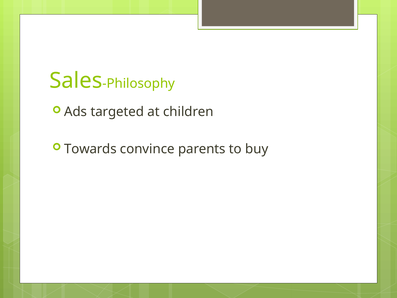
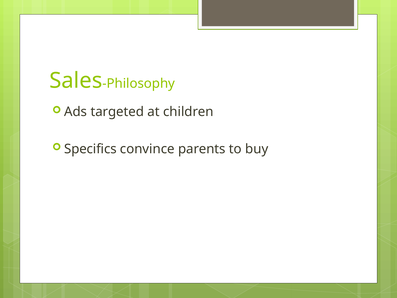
Towards: Towards -> Specifics
